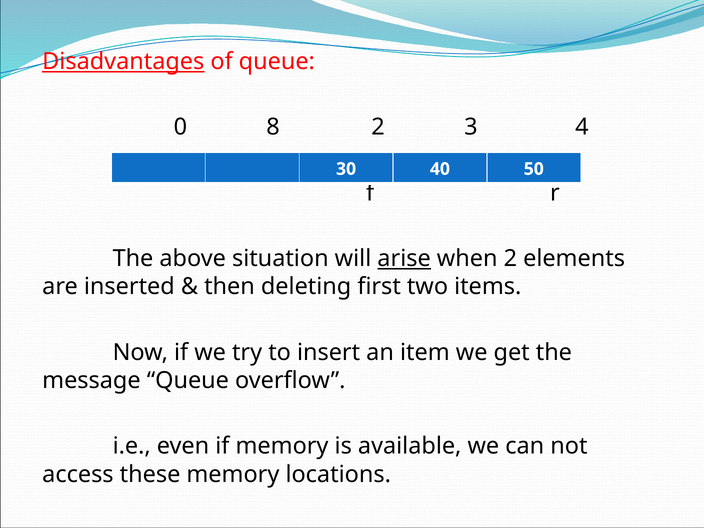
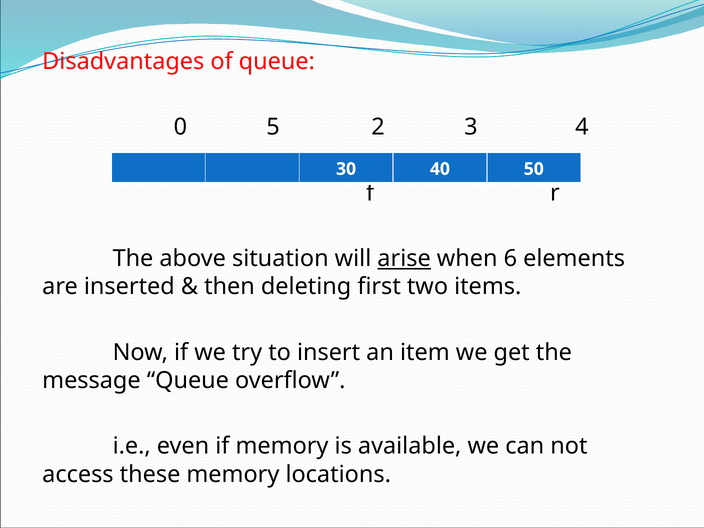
Disadvantages underline: present -> none
8: 8 -> 5
when 2: 2 -> 6
